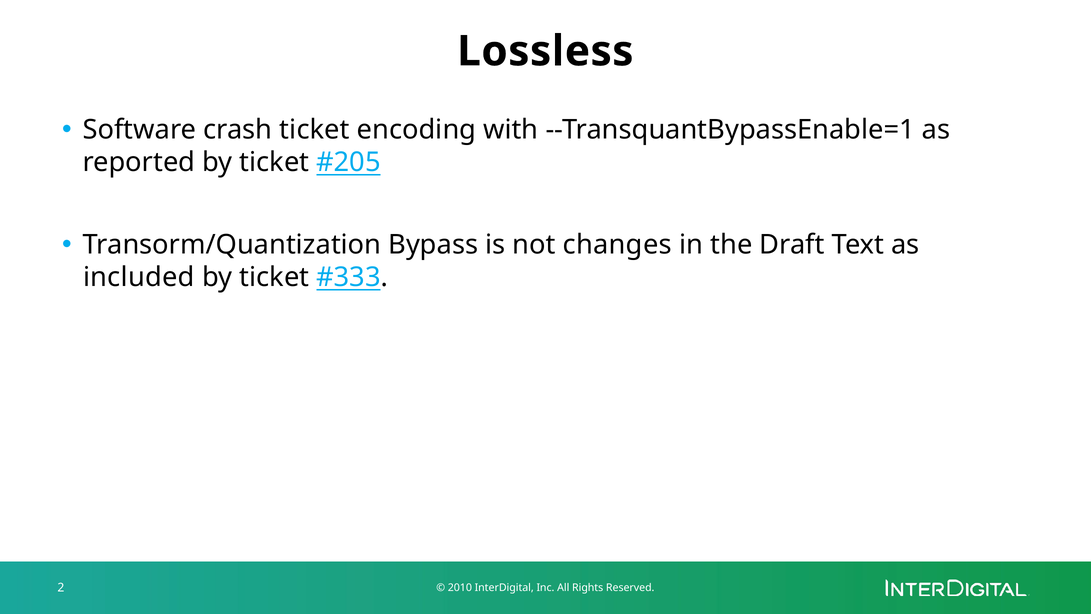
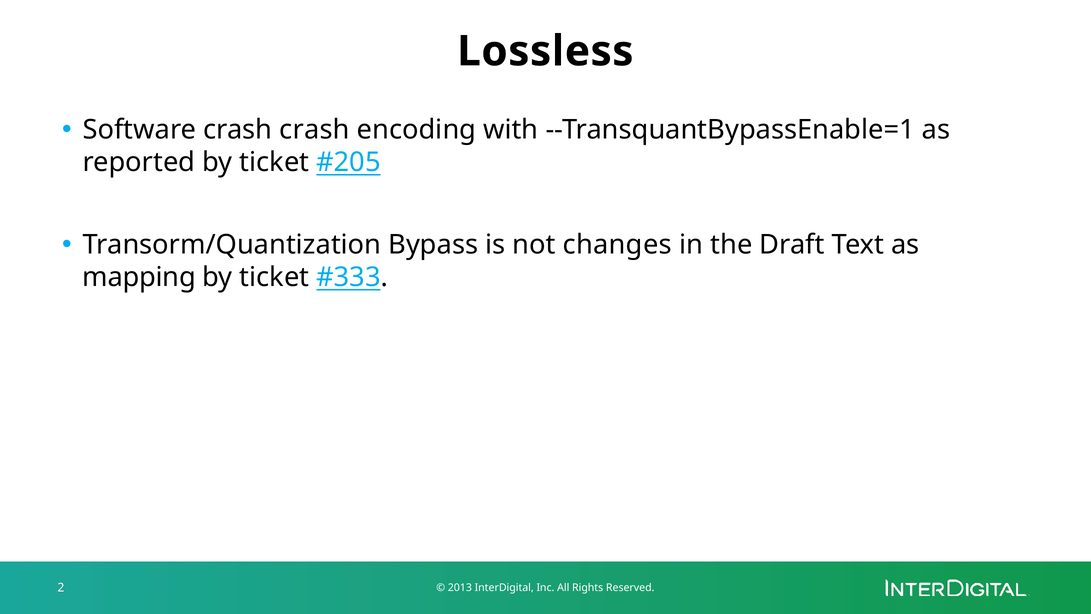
crash ticket: ticket -> crash
included: included -> mapping
2010: 2010 -> 2013
